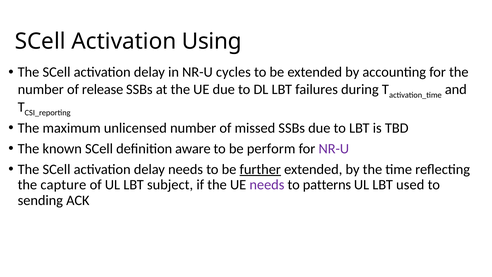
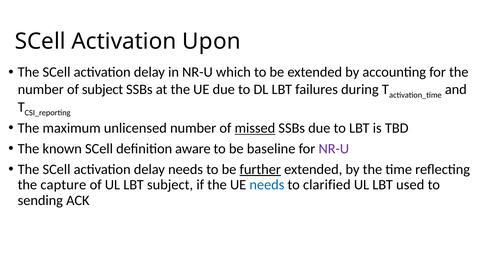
Using: Using -> Upon
cycles: cycles -> which
of release: release -> subject
missed underline: none -> present
perform: perform -> baseline
needs at (267, 185) colour: purple -> blue
patterns: patterns -> clarified
